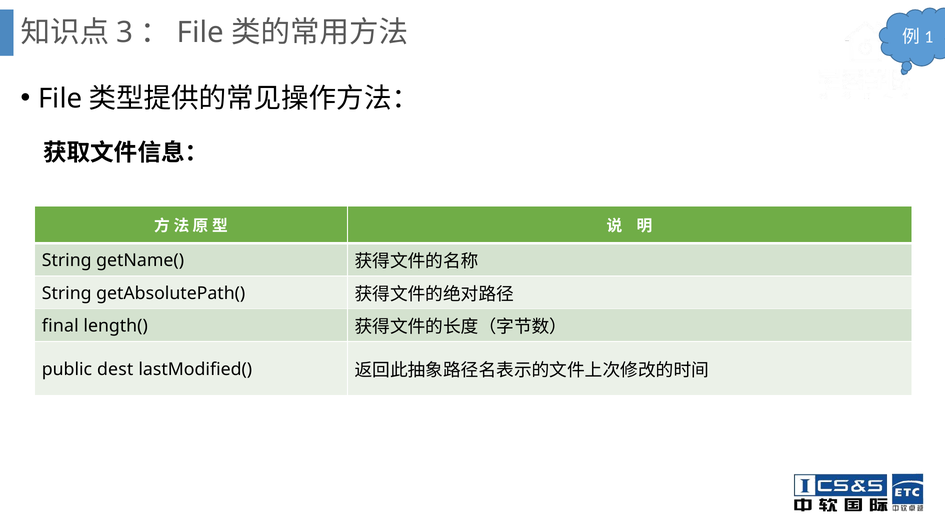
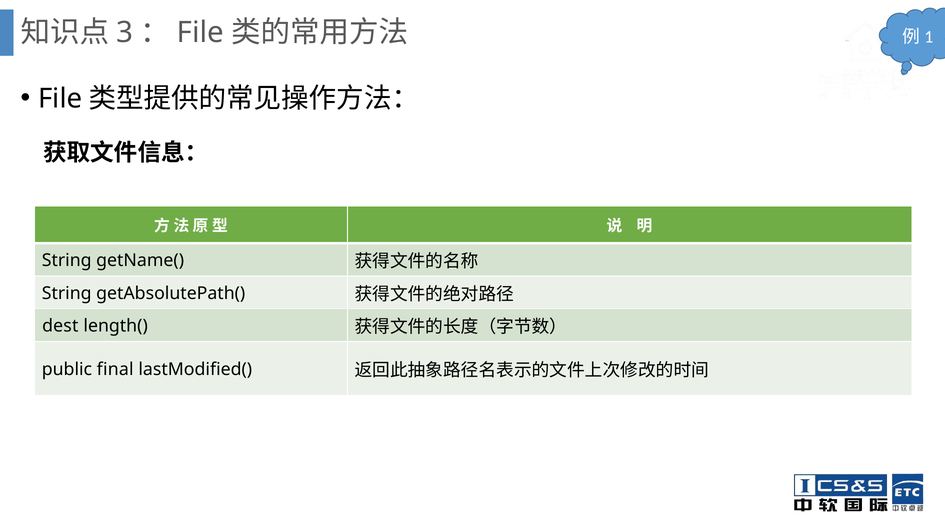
final: final -> dest
dest: dest -> final
